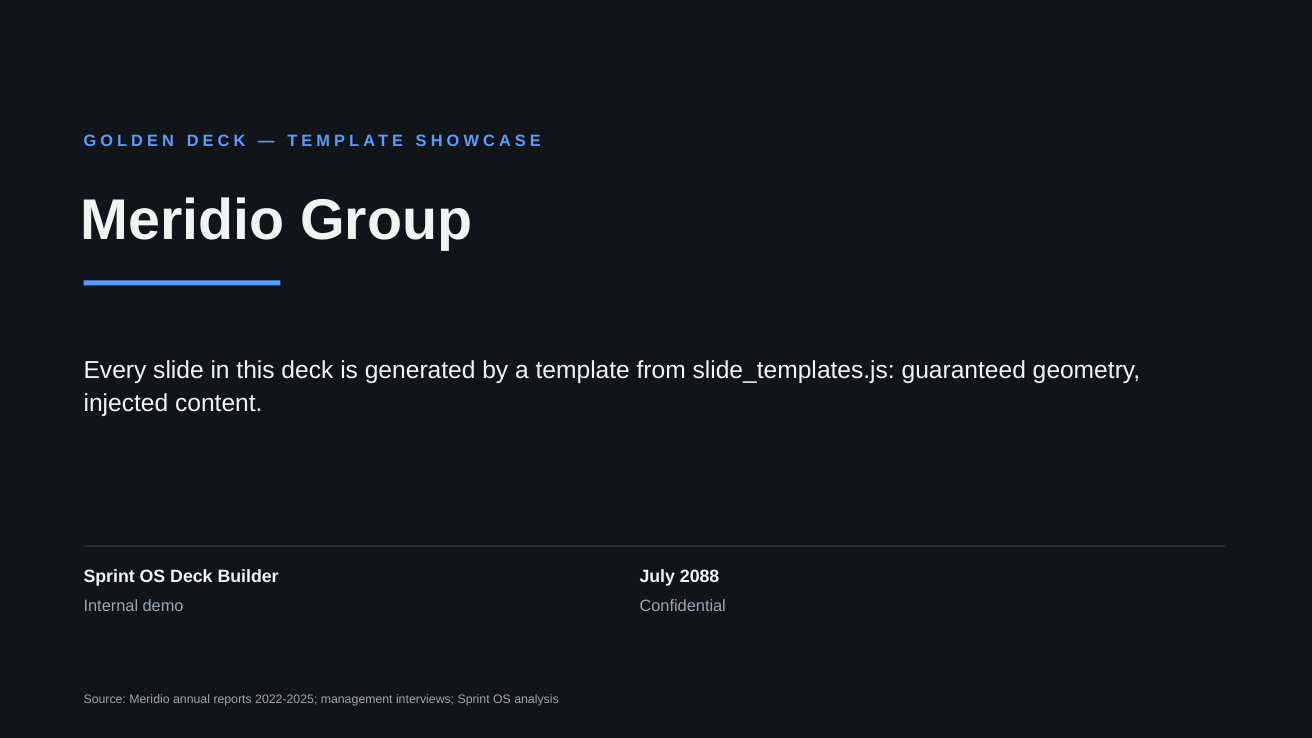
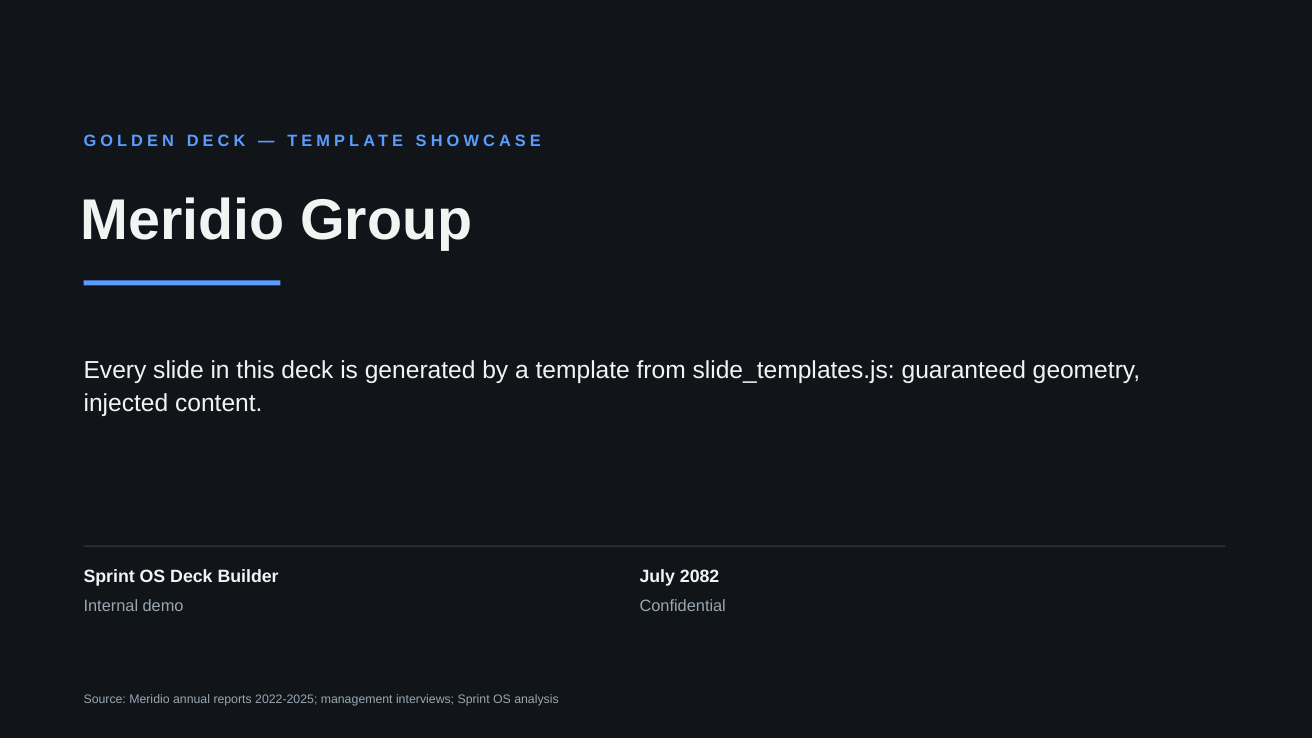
2088: 2088 -> 2082
